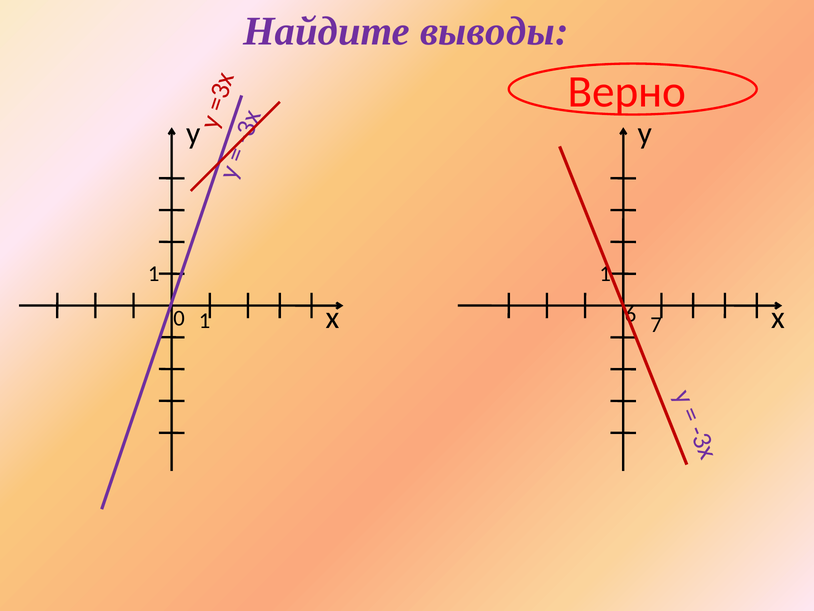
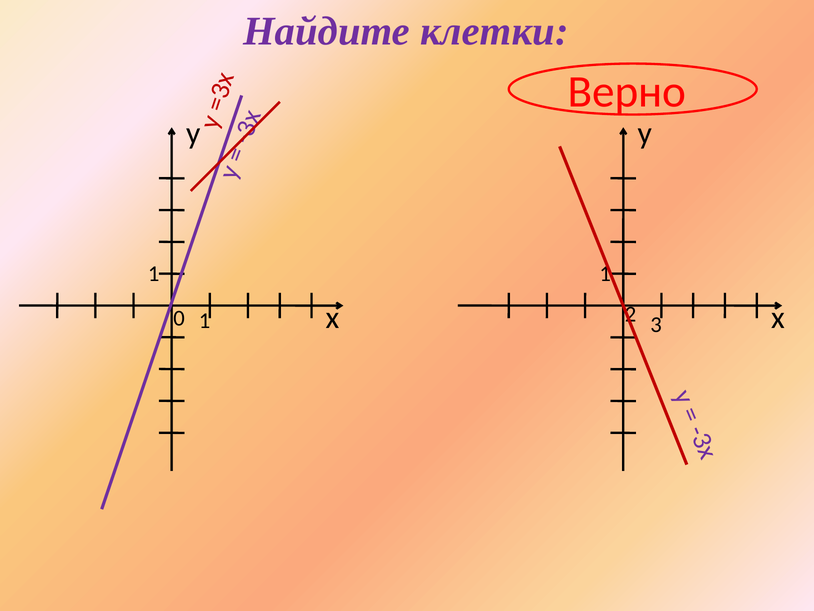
выводы: выводы -> клетки
0 7: 7 -> 3
6: 6 -> 2
